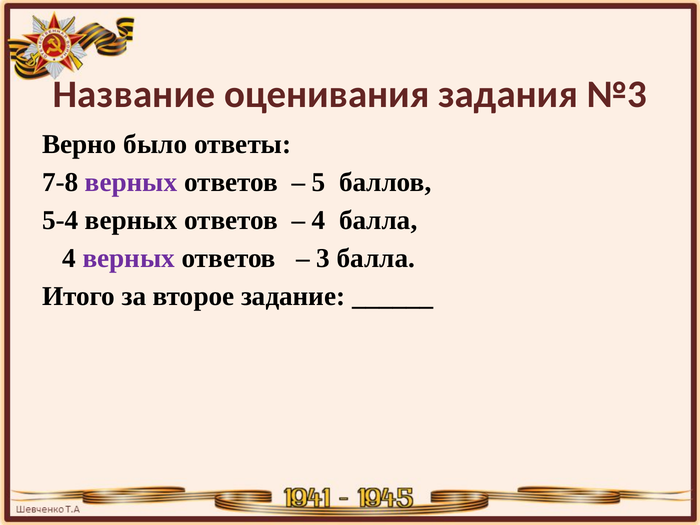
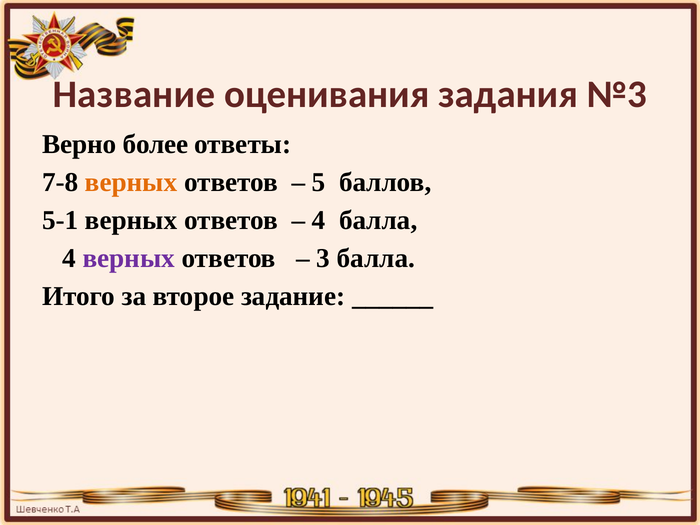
было: было -> более
верных at (131, 182) colour: purple -> orange
5-4: 5-4 -> 5-1
